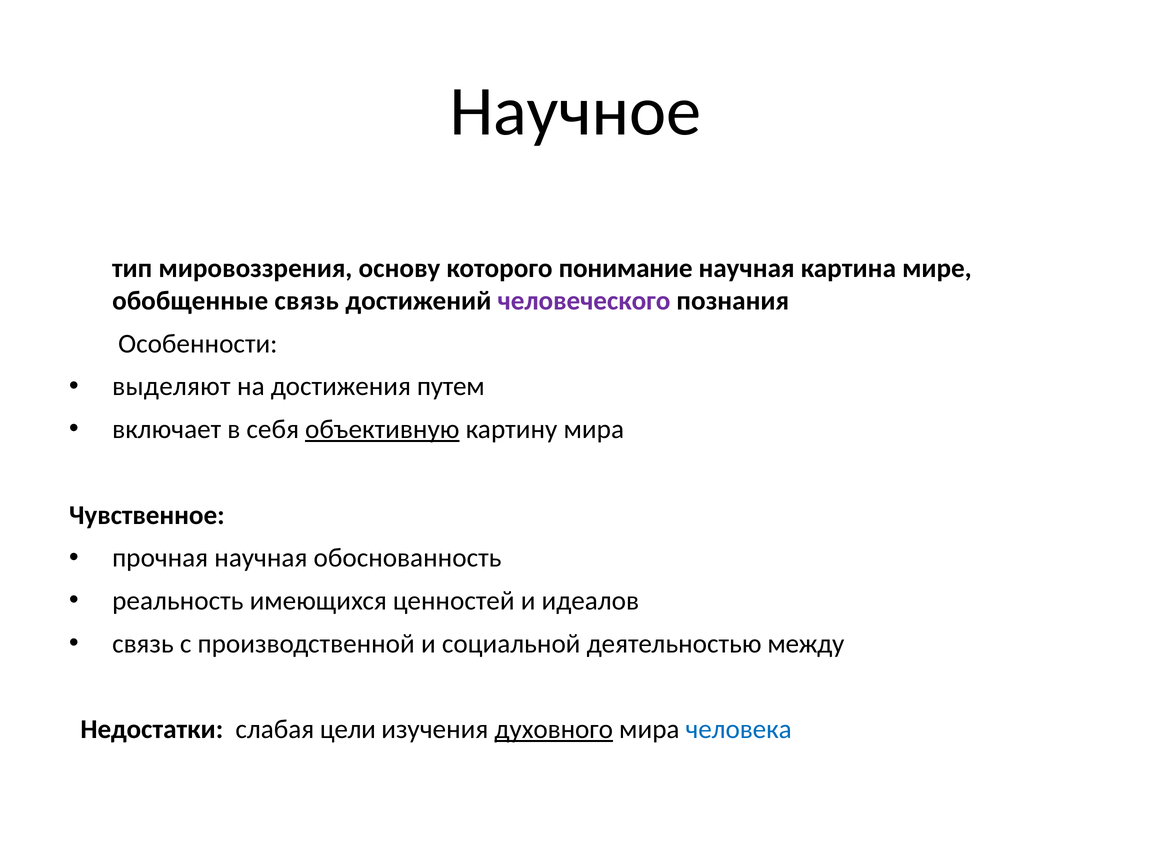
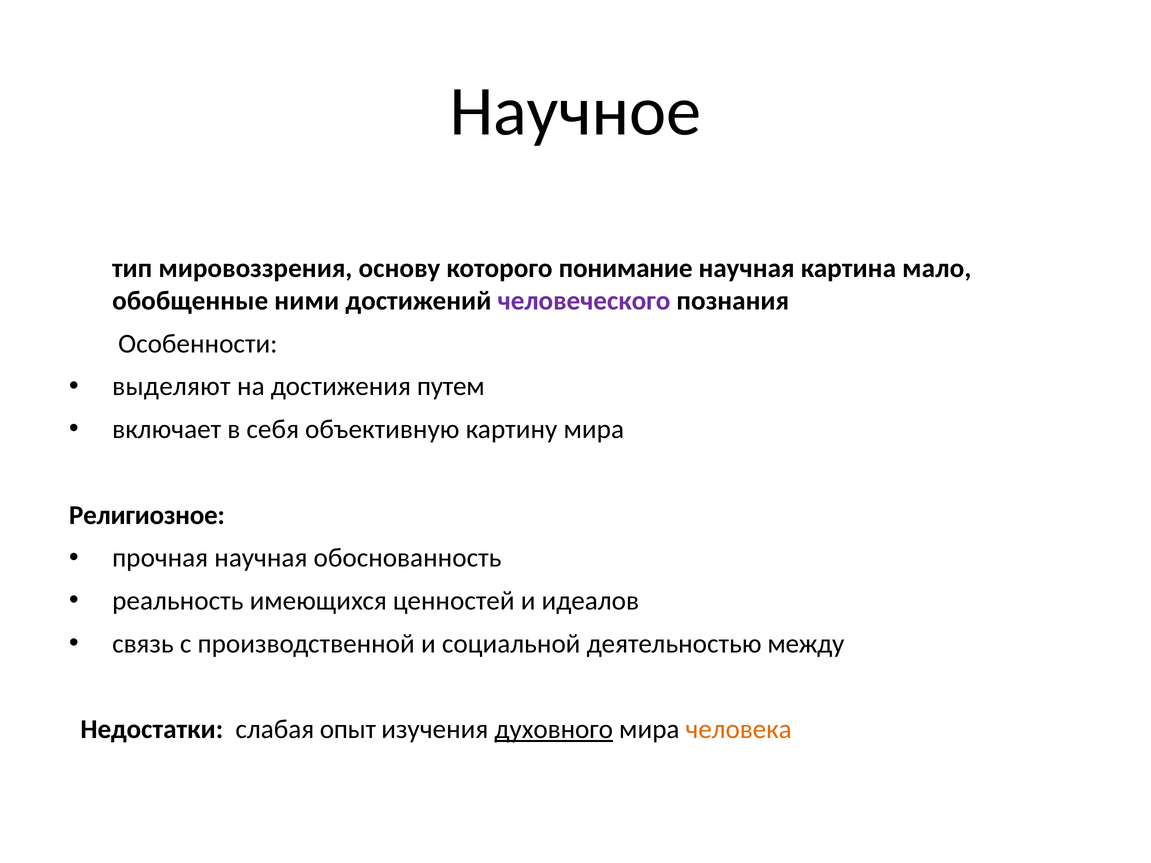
мире: мире -> мало
обобщенные связь: связь -> ними
объективную underline: present -> none
Чувственное: Чувственное -> Религиозное
цели: цели -> опыт
человека colour: blue -> orange
